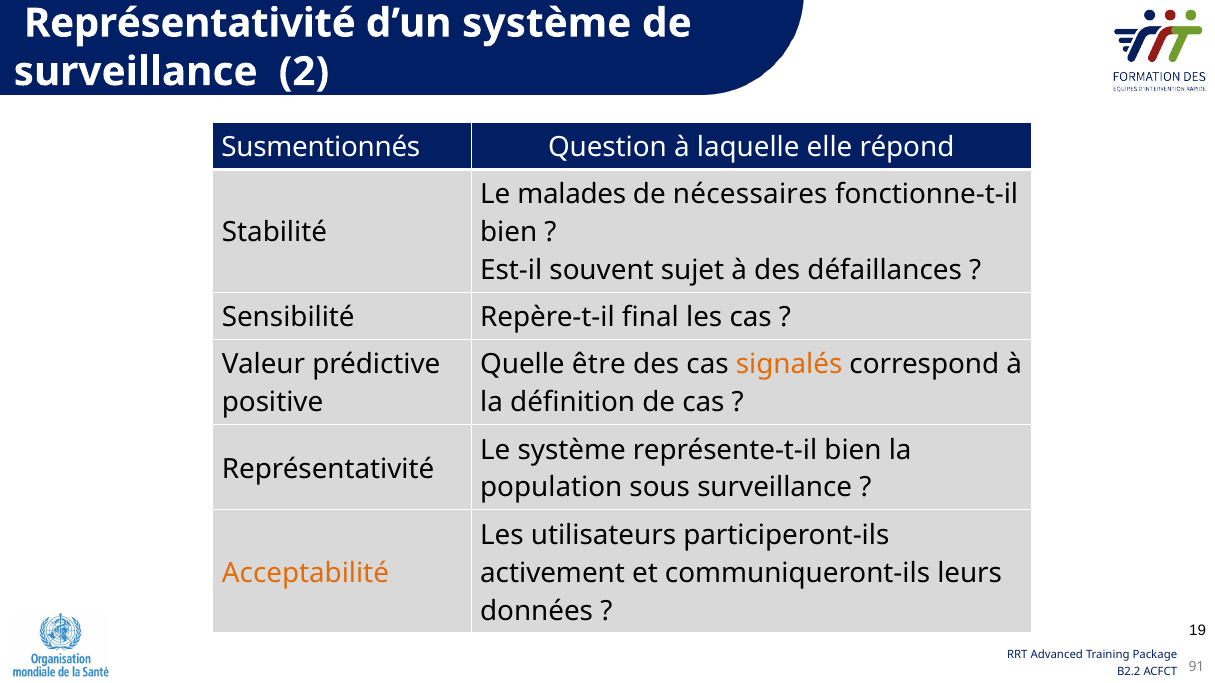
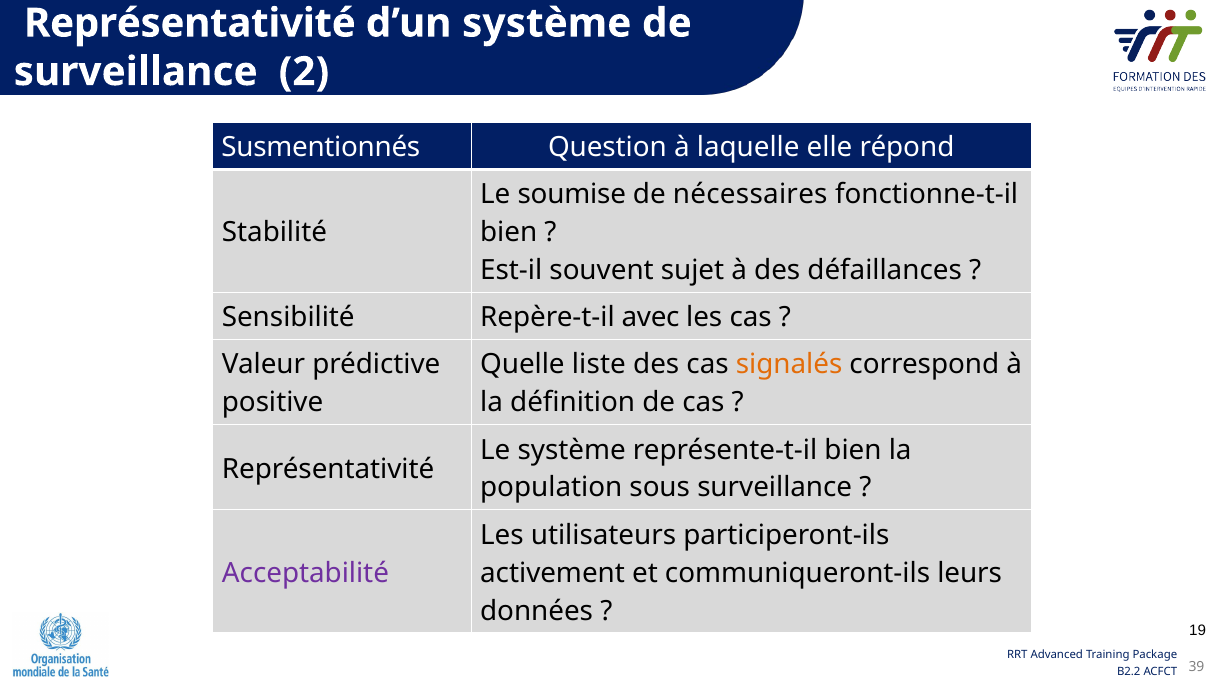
malades: malades -> soumise
final: final -> avec
être: être -> liste
Acceptabilité colour: orange -> purple
91: 91 -> 39
